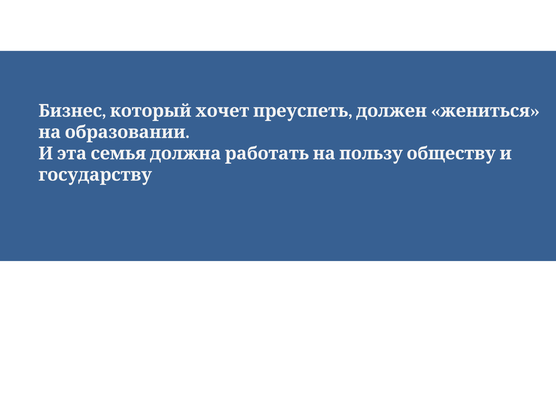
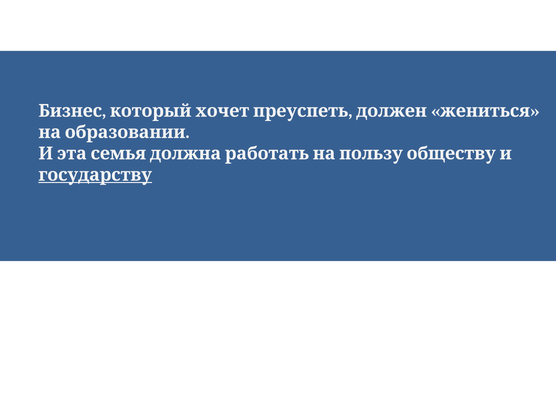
государству underline: none -> present
